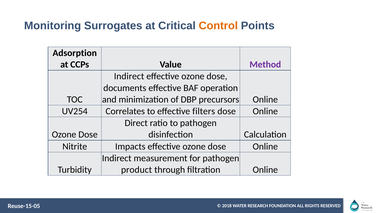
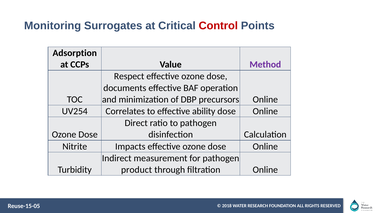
Control colour: orange -> red
Indirect at (129, 76): Indirect -> Respect
filters: filters -> ability
